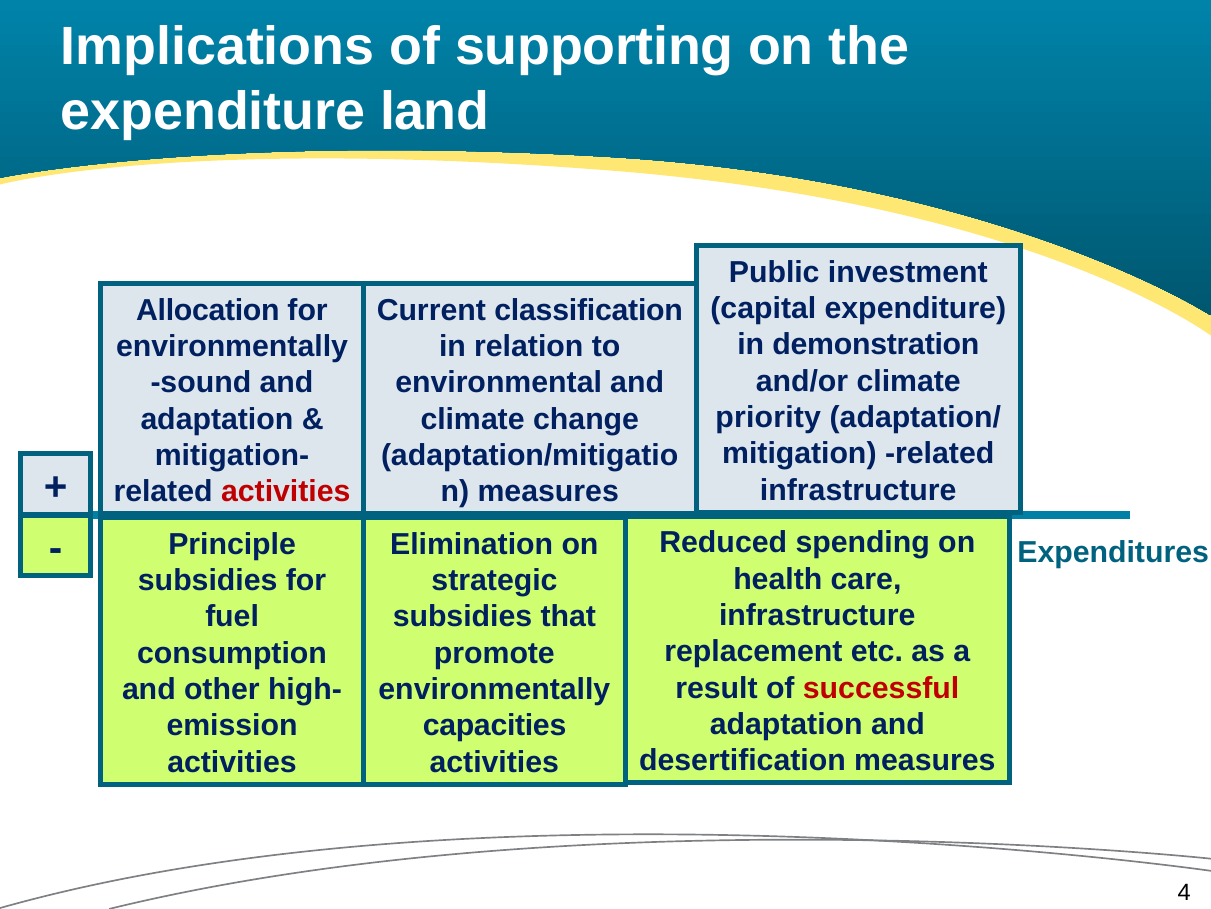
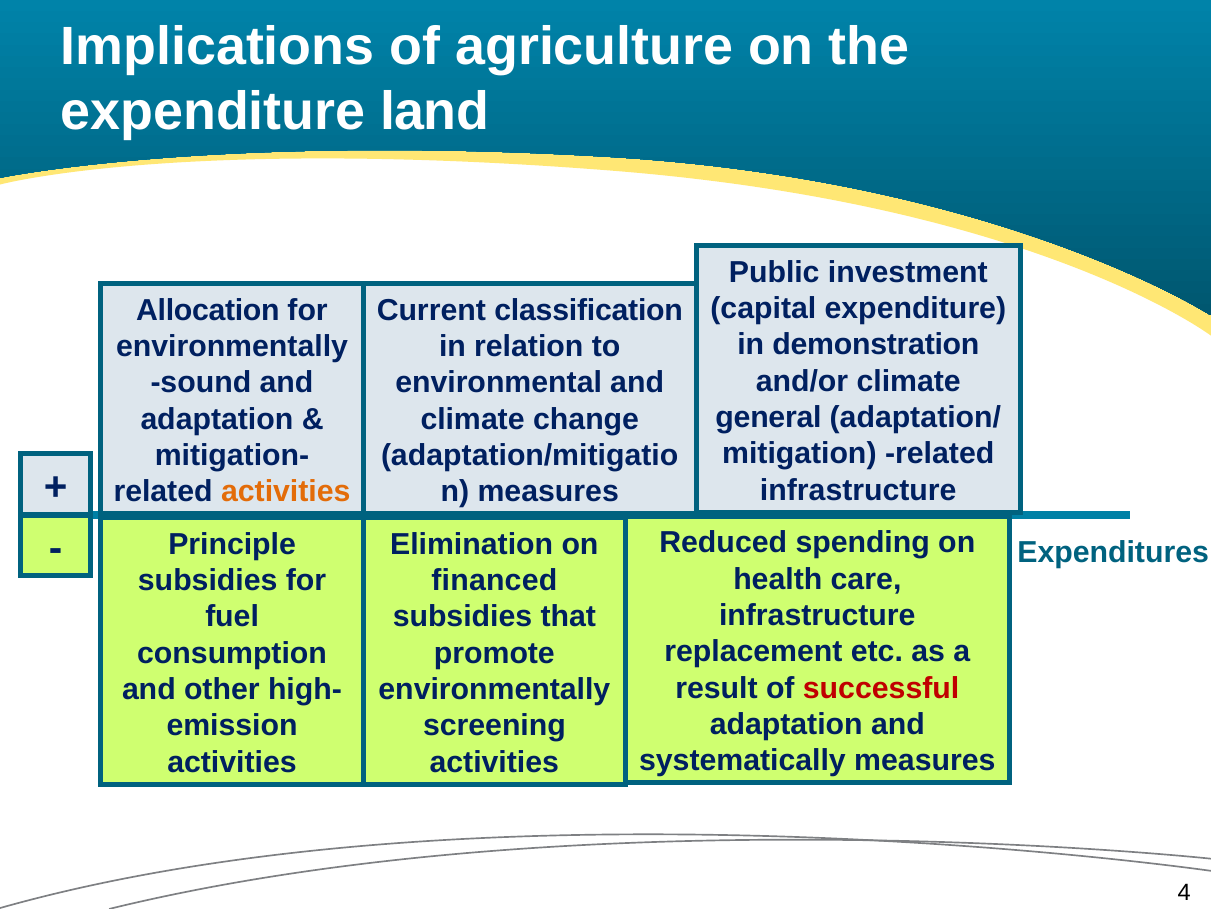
supporting: supporting -> agriculture
priority: priority -> general
activities at (286, 491) colour: red -> orange
strategic: strategic -> financed
capacities: capacities -> screening
desertification: desertification -> systematically
